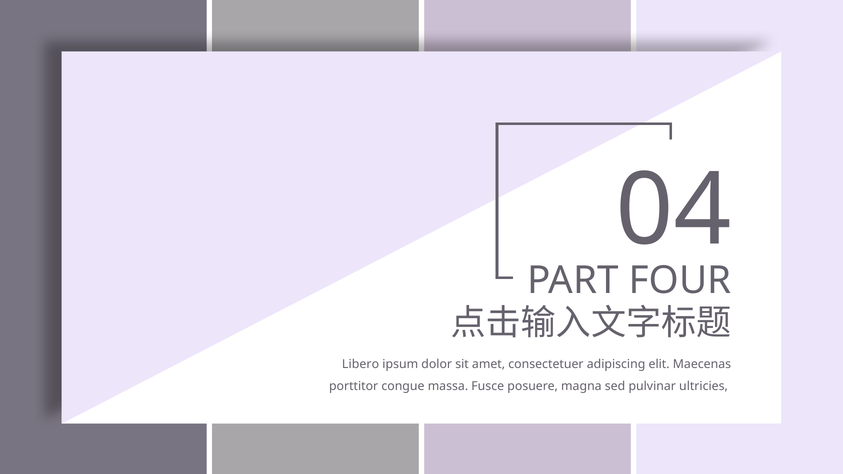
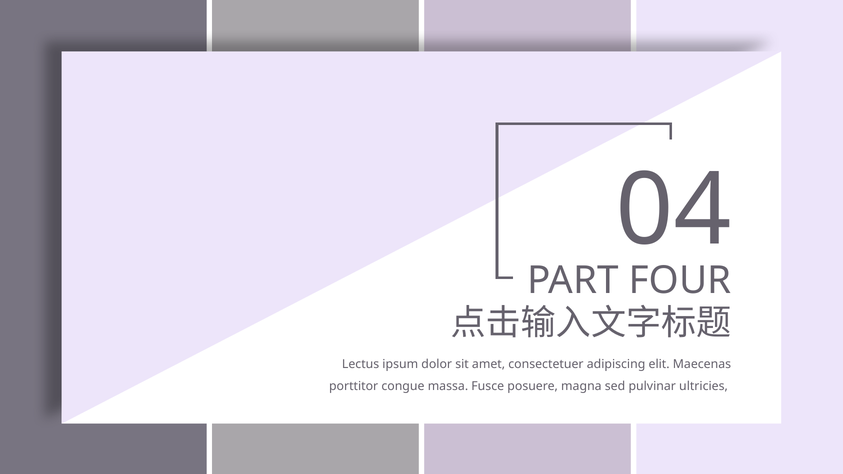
Libero: Libero -> Lectus
